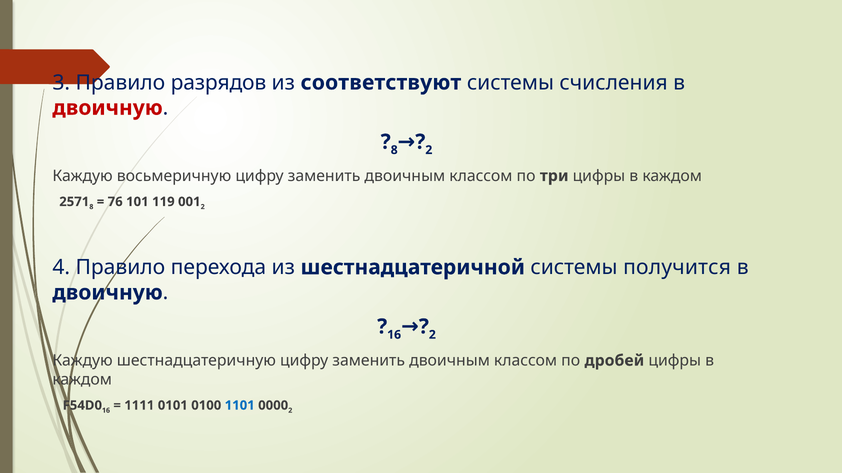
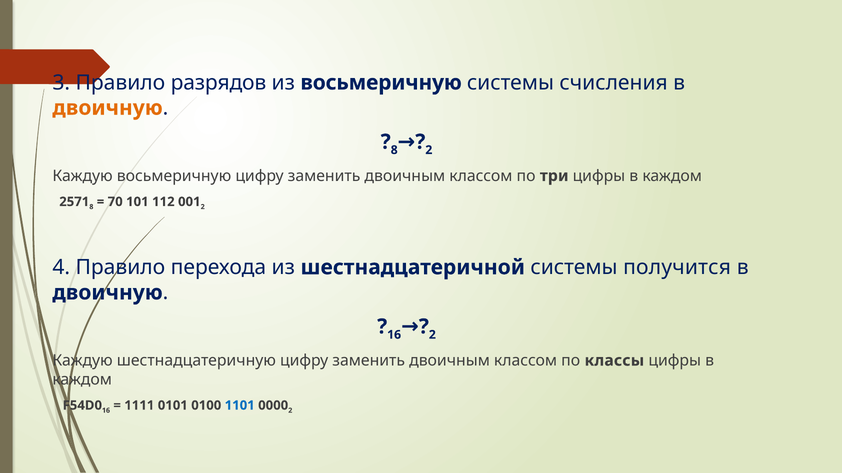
из соответствуют: соответствуют -> восьмеричную
двоичную at (108, 108) colour: red -> orange
76: 76 -> 70
119: 119 -> 112
дробей: дробей -> классы
